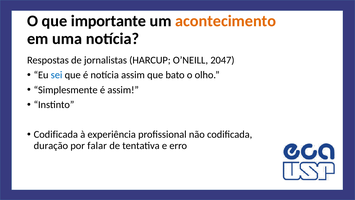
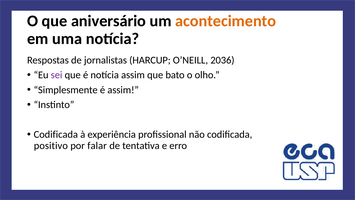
importante: importante -> aniversário
2047: 2047 -> 2036
sei colour: blue -> purple
duração: duração -> positivo
